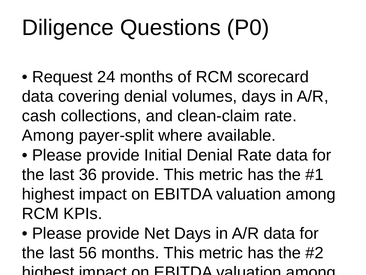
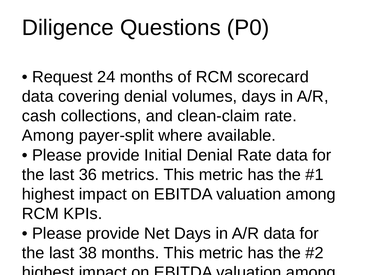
36 provide: provide -> metrics
56: 56 -> 38
